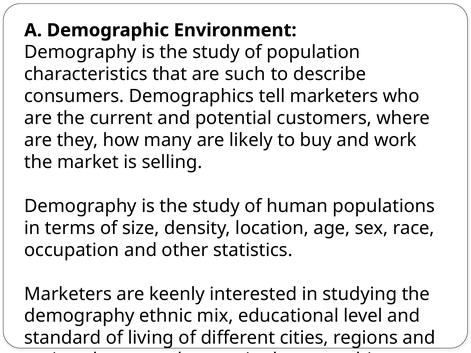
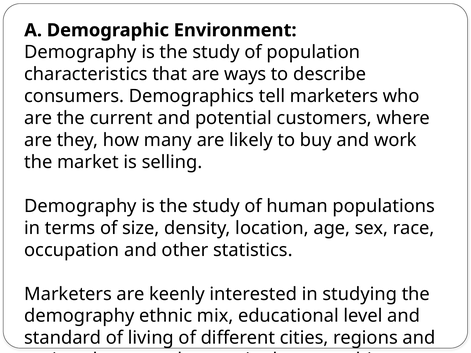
such: such -> ways
